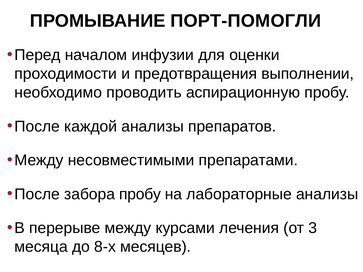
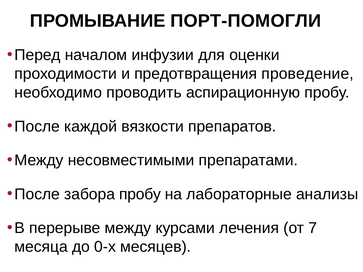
выполнении: выполнении -> проведение
каждой анализы: анализы -> вязкости
3: 3 -> 7
8-х: 8-х -> 0-х
